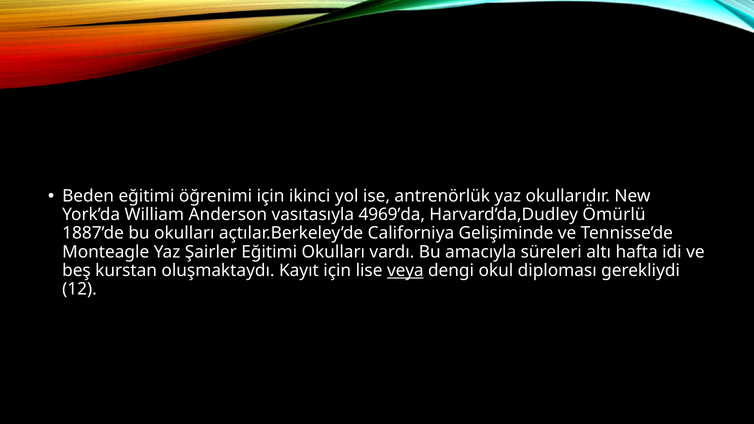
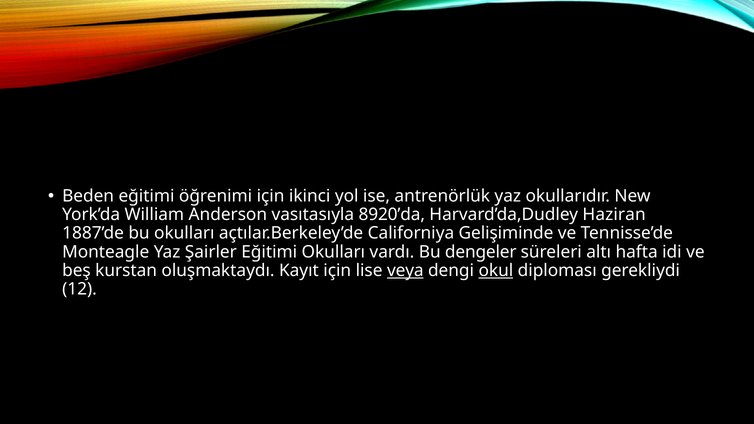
4969’da: 4969’da -> 8920’da
Ömürlü: Ömürlü -> Haziran
amacıyla: amacıyla -> dengeler
okul underline: none -> present
